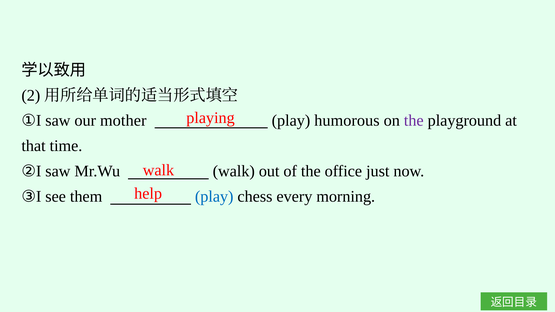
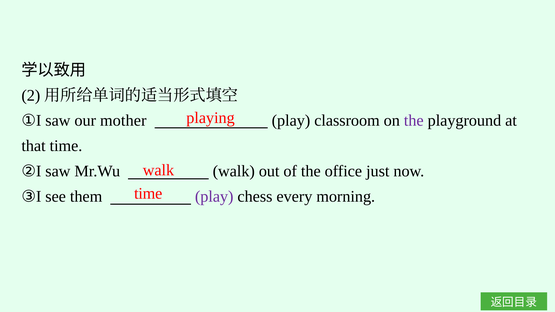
humorous: humorous -> classroom
help at (148, 194): help -> time
play at (214, 196) colour: blue -> purple
